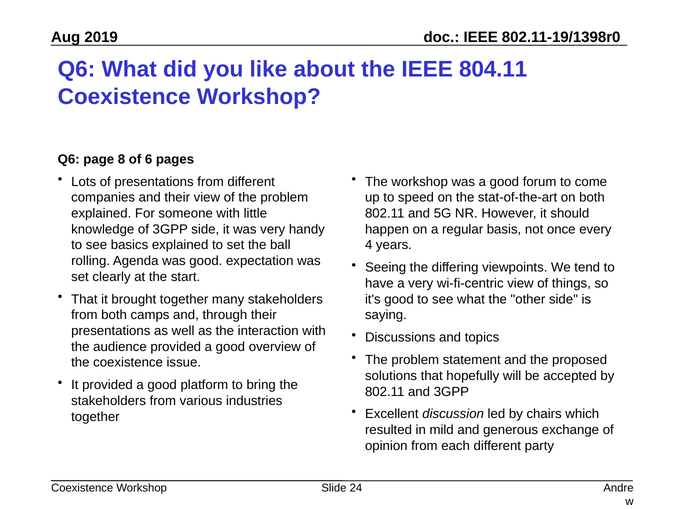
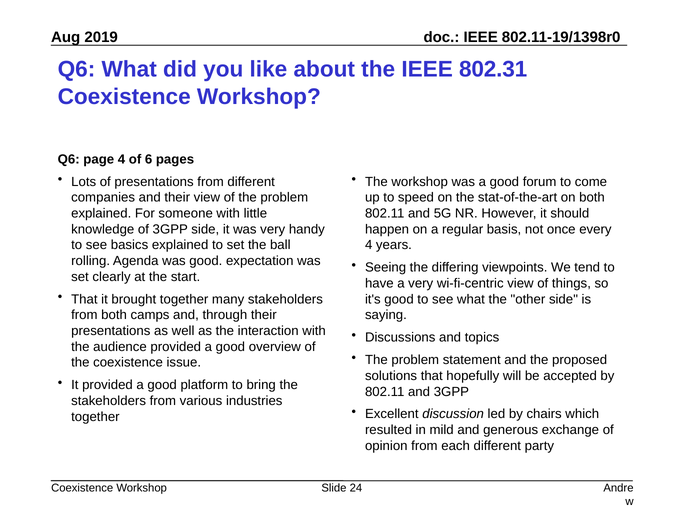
804.11: 804.11 -> 802.31
page 8: 8 -> 4
